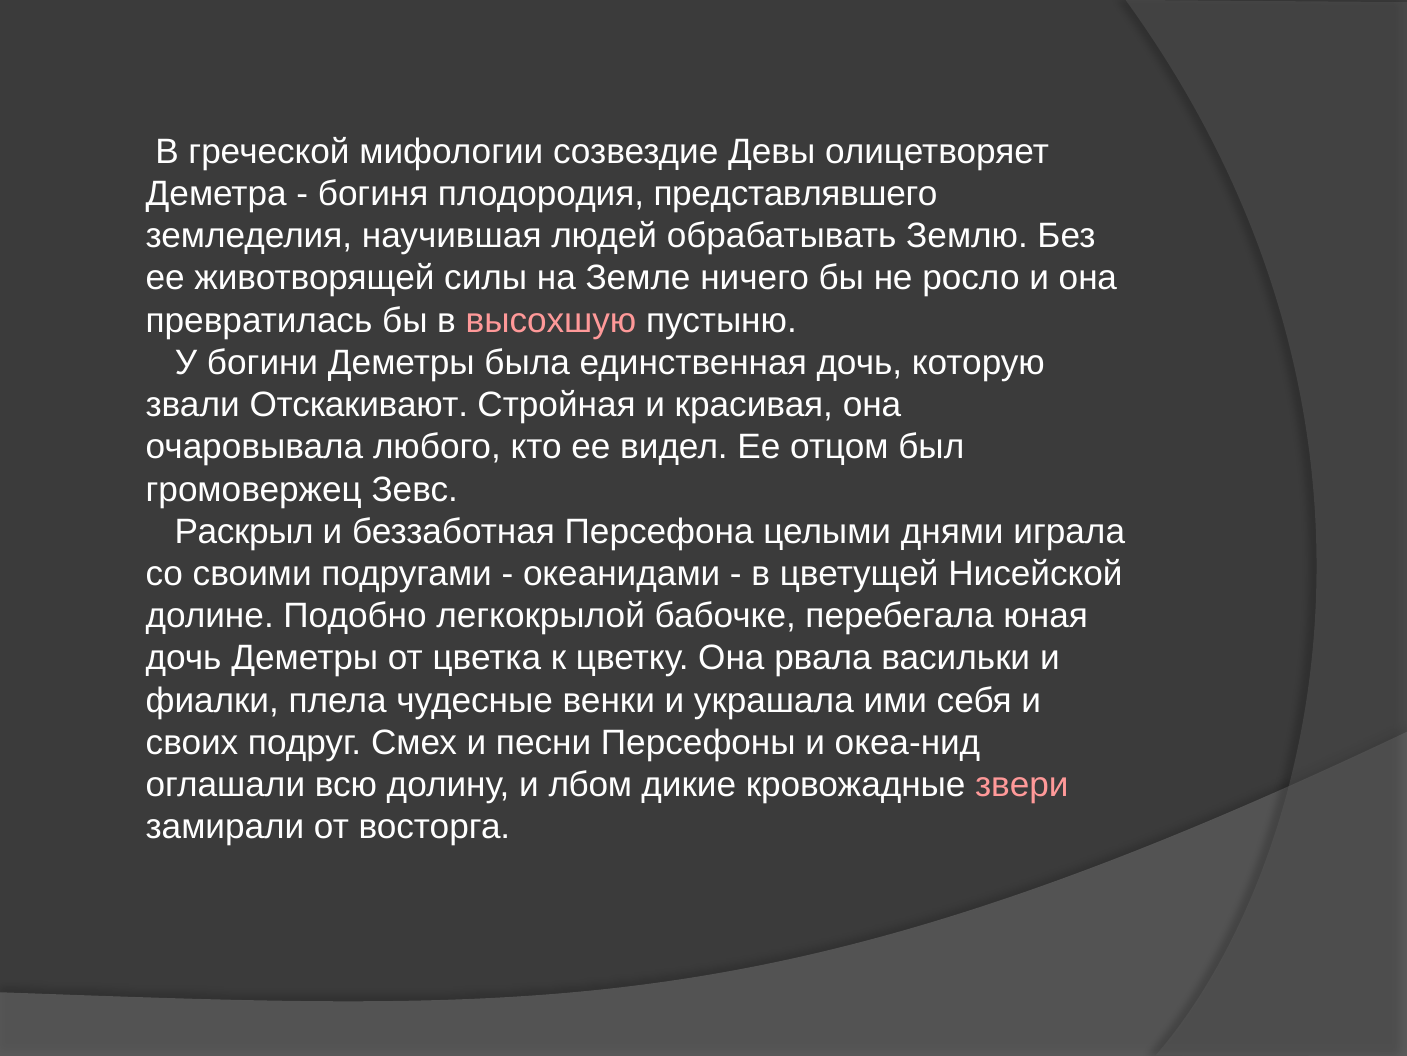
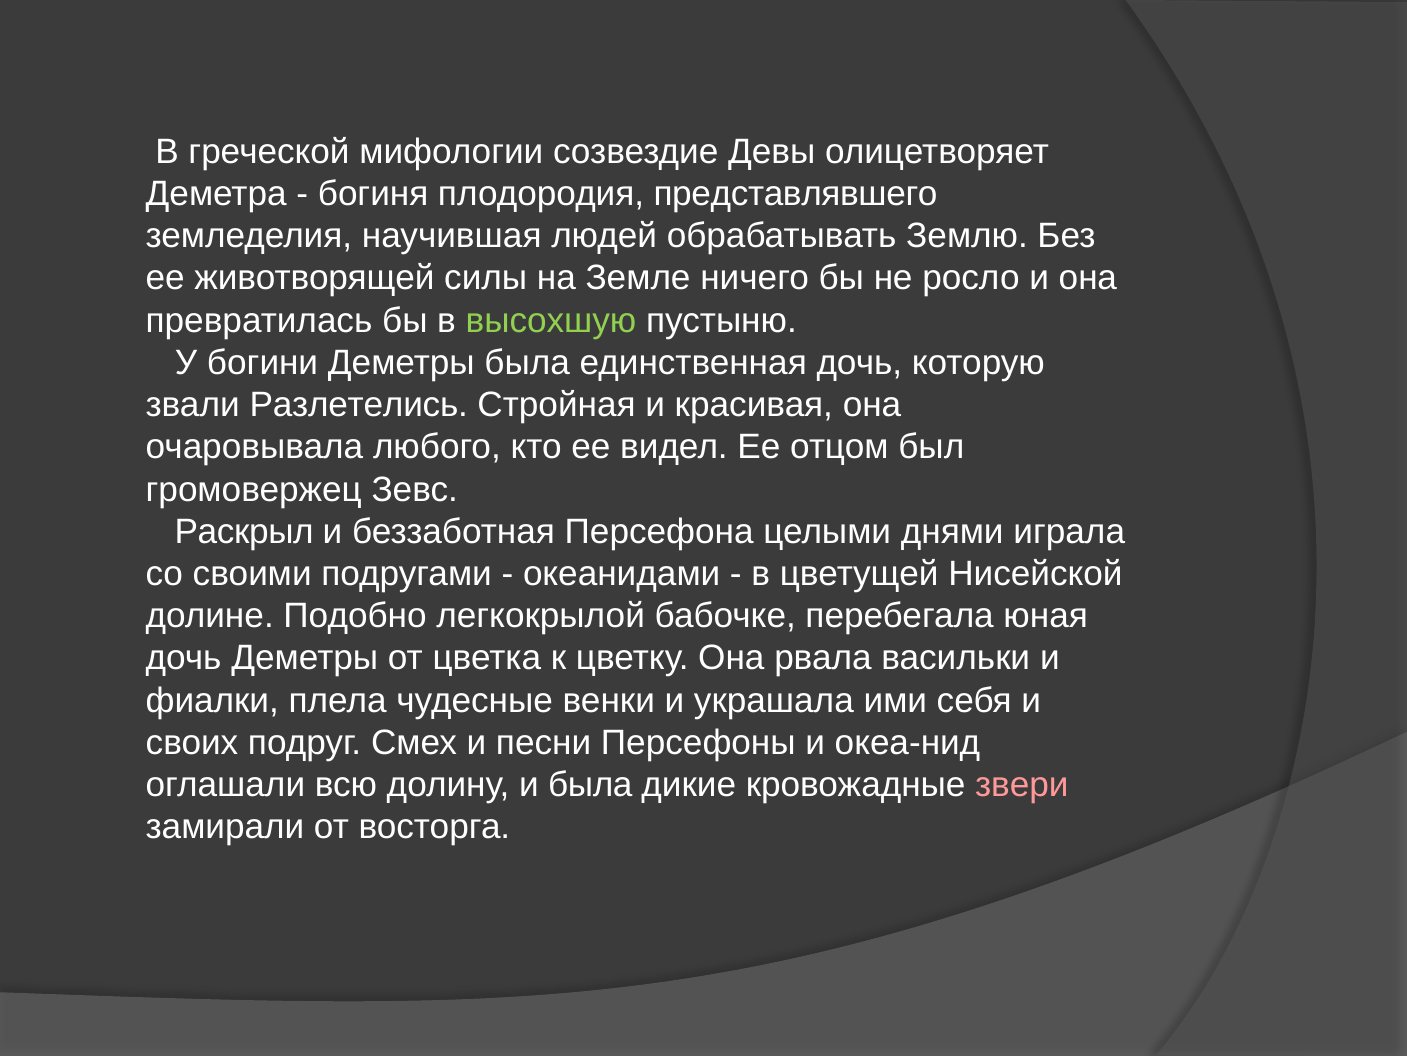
высохшую colour: pink -> light green
Отскакивают: Отскакивают -> Разлетелись
и лбом: лбом -> была
